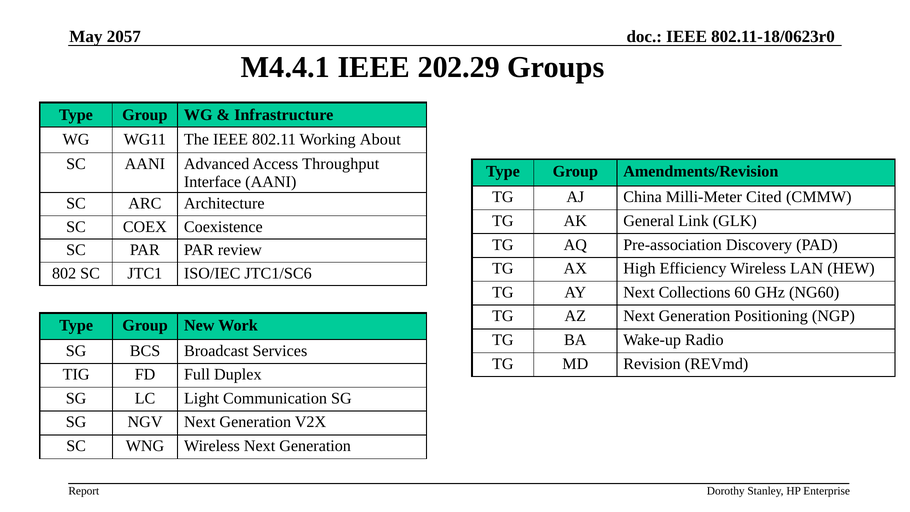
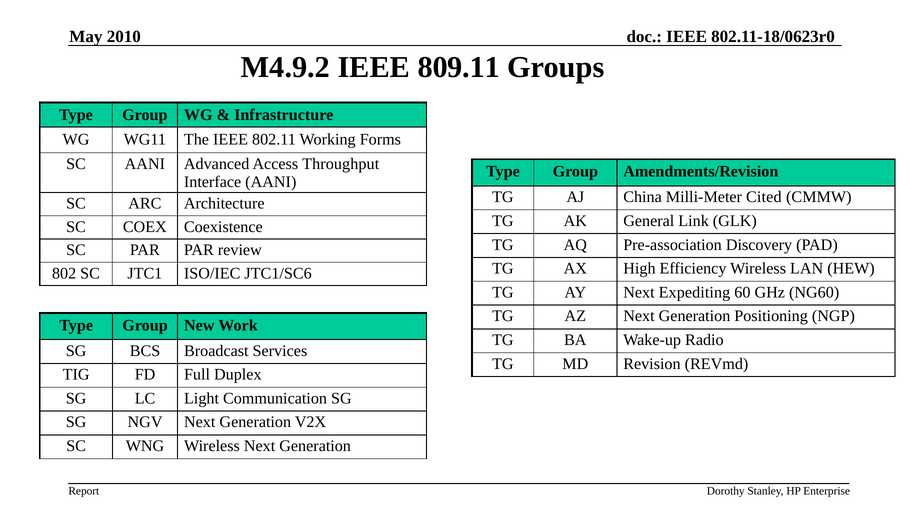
2057: 2057 -> 2010
M4.4.1: M4.4.1 -> M4.9.2
202.29: 202.29 -> 809.11
About: About -> Forms
Collections: Collections -> Expediting
